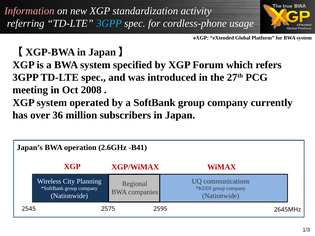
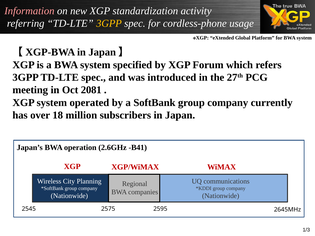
3GPP at (109, 23) colour: light blue -> yellow
2008: 2008 -> 2081
36: 36 -> 18
